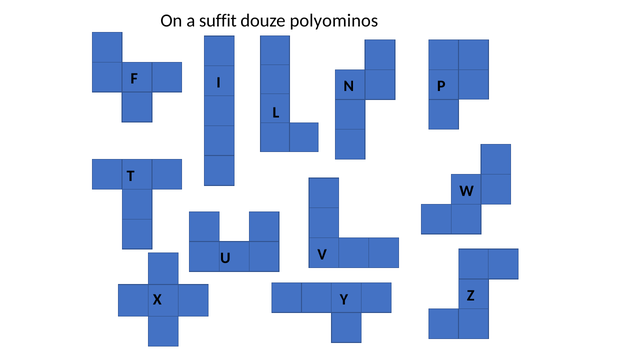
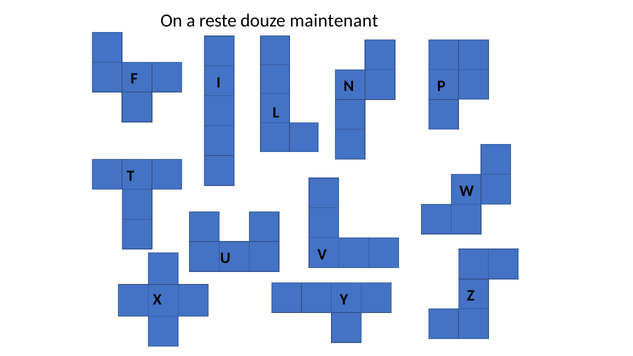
suffit: suffit -> reste
polyominos: polyominos -> maintenant
